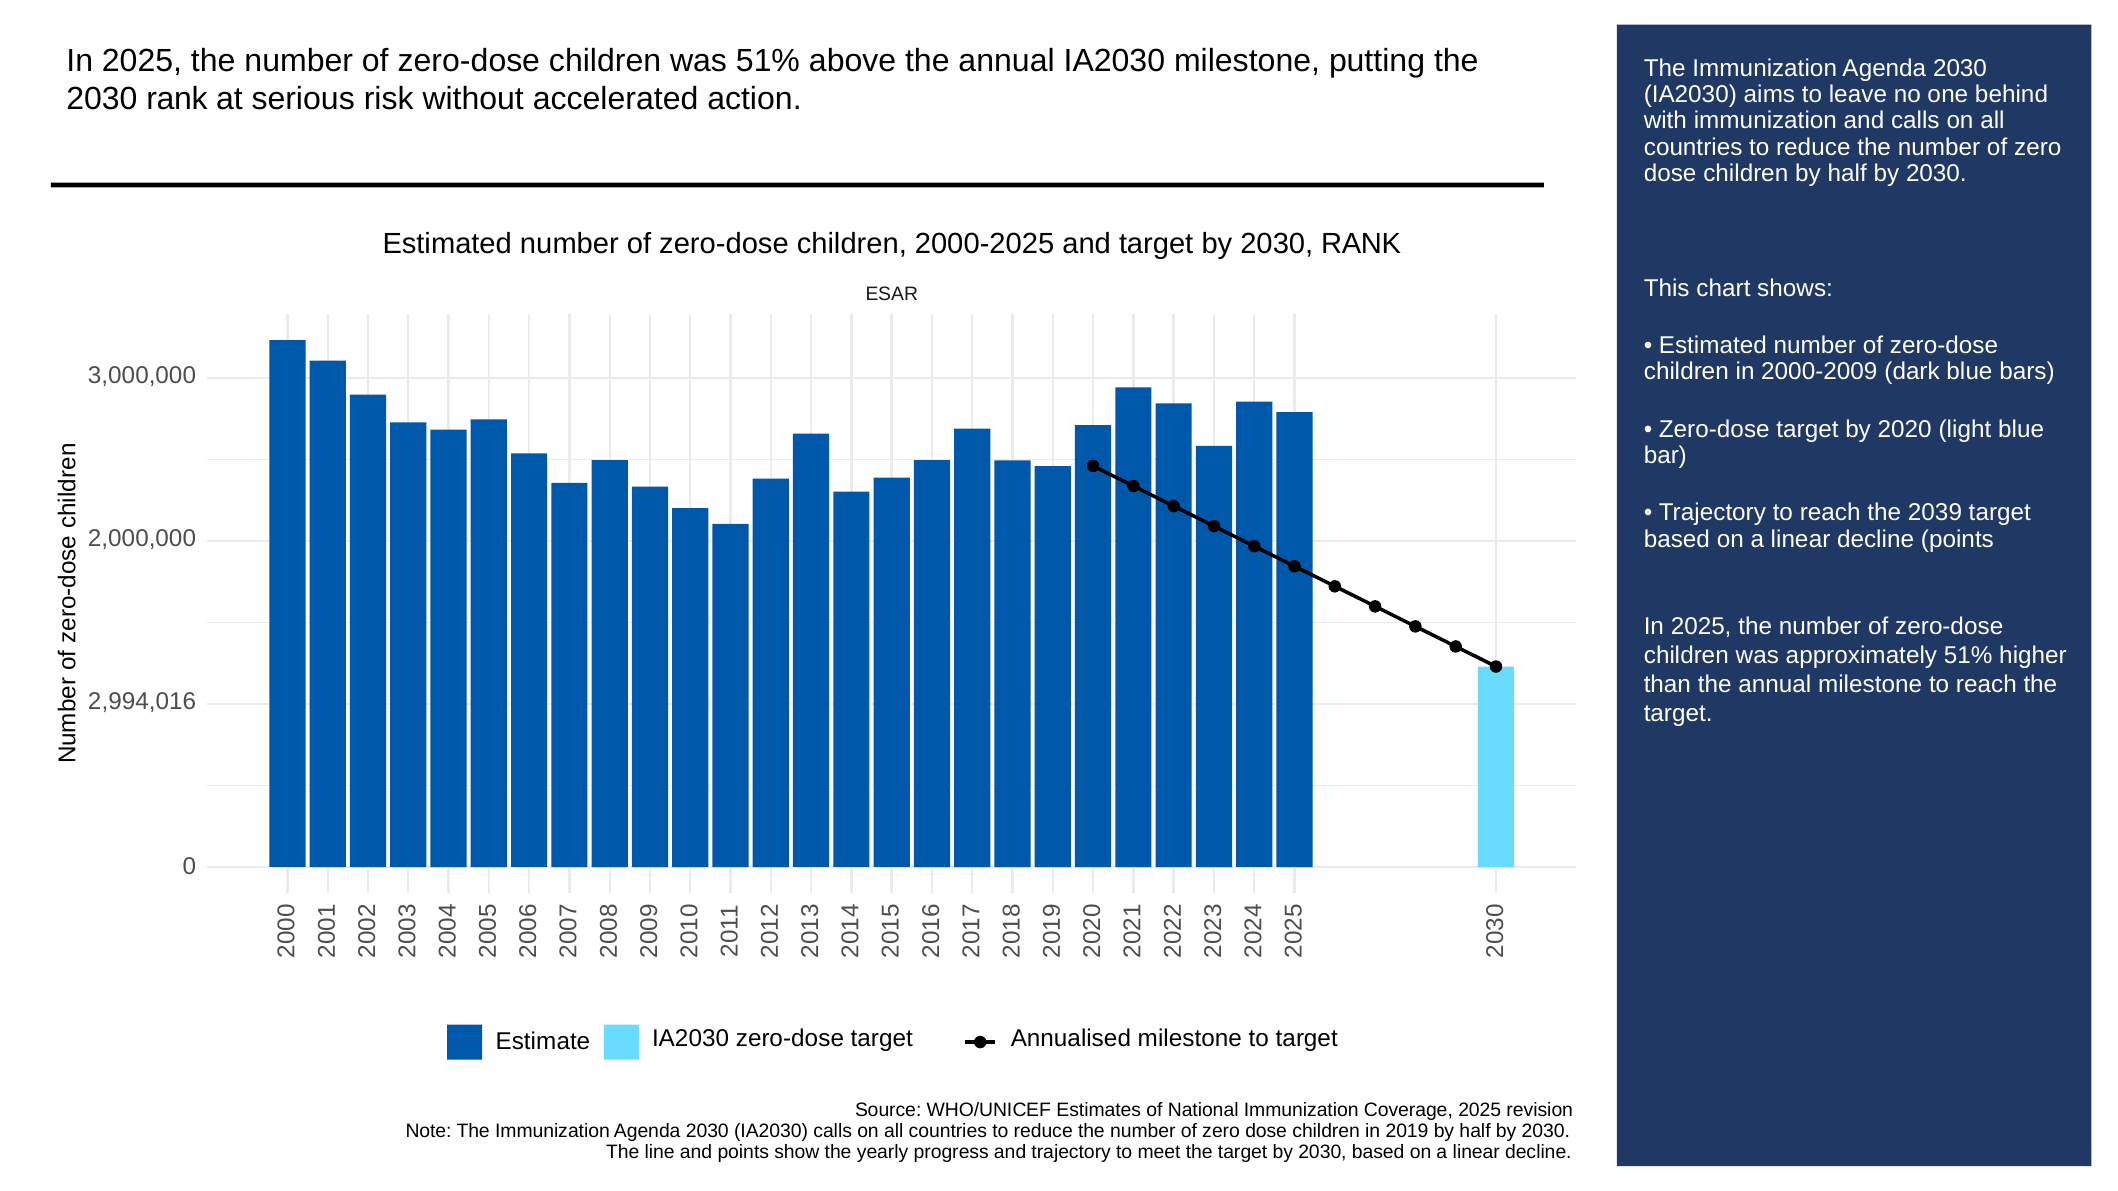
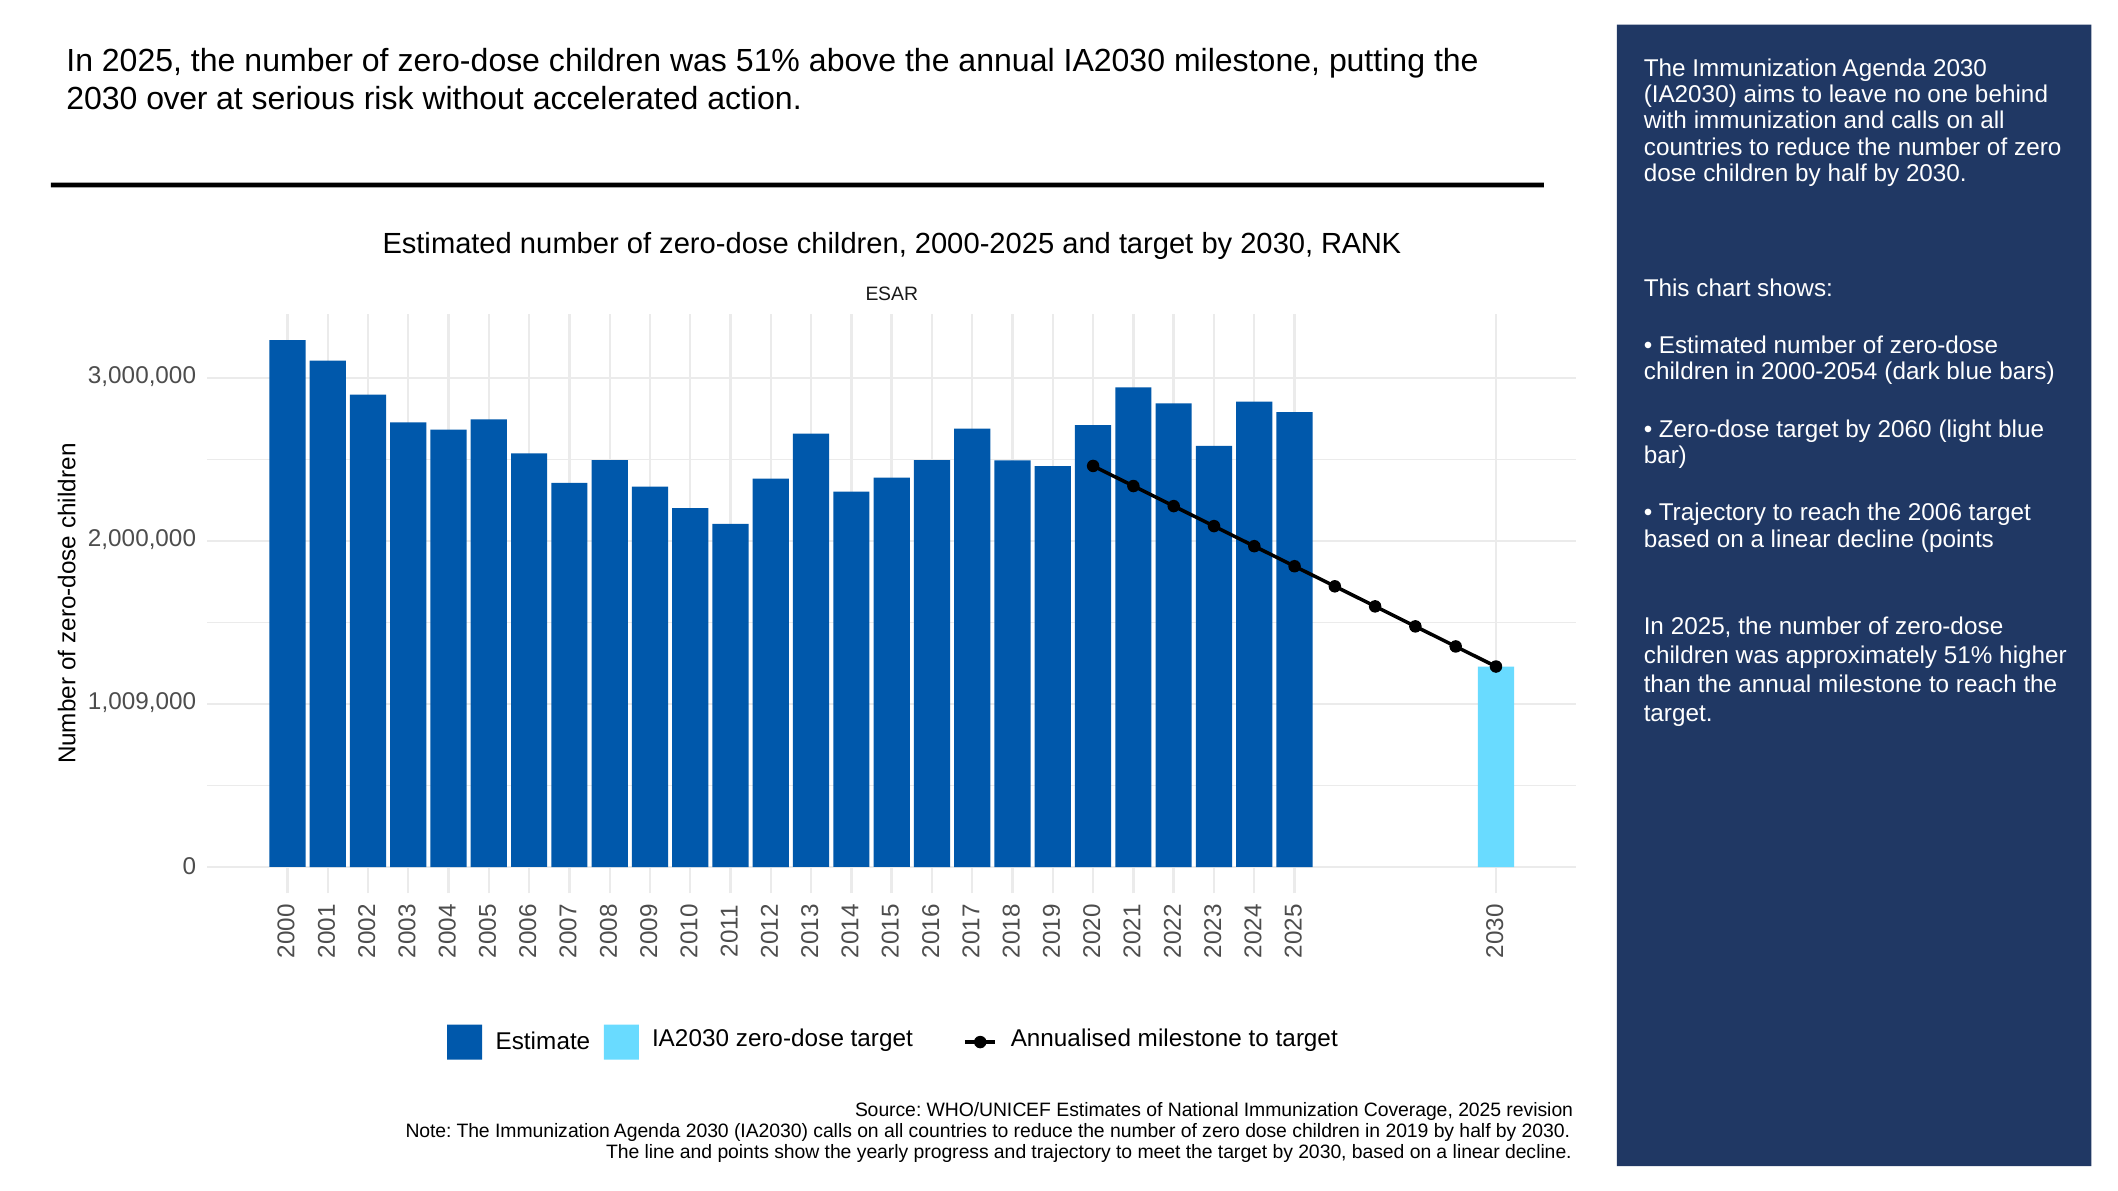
rank at (177, 99): rank -> over
2000-2009: 2000-2009 -> 2000-2054
2020: 2020 -> 2060
2039: 2039 -> 2006
2,994,016: 2,994,016 -> 1,009,000
